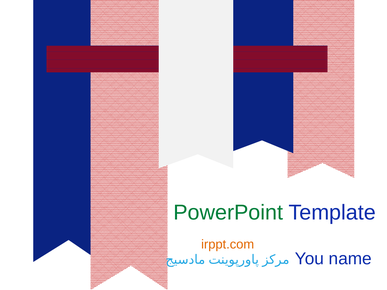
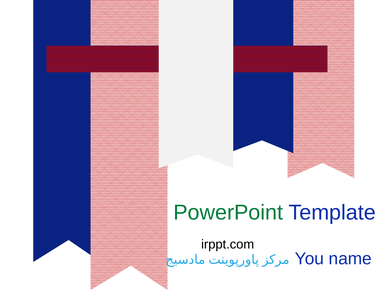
irppt.com colour: orange -> black
